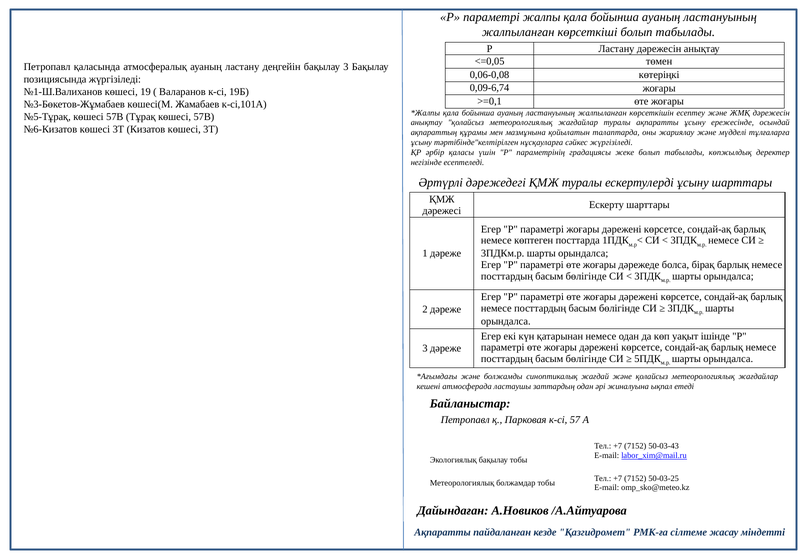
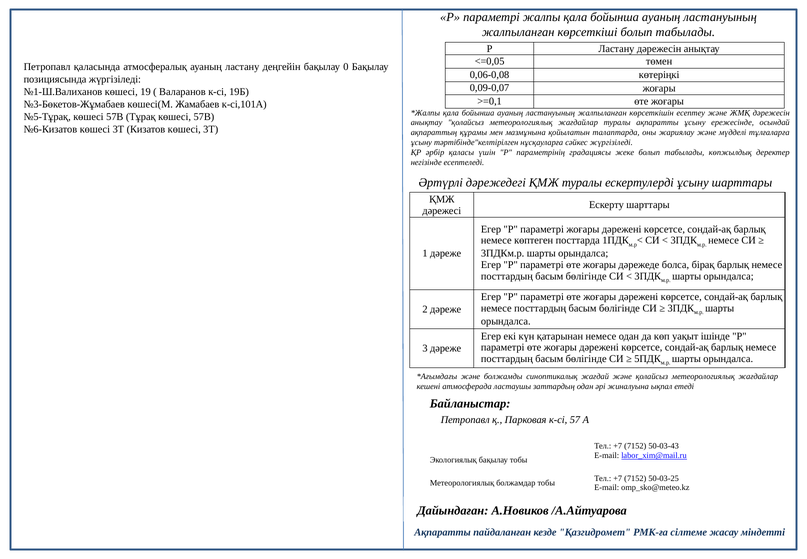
бақылау 3: 3 -> 0
0,09-6,74: 0,09-6,74 -> 0,09-0,07
